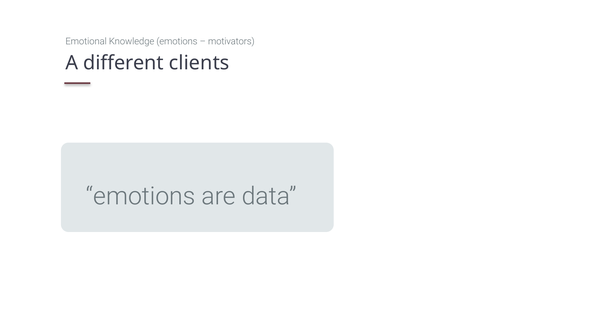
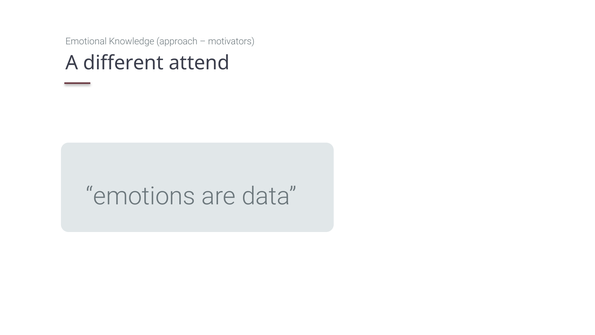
Knowledge emotions: emotions -> approach
clients: clients -> attend
